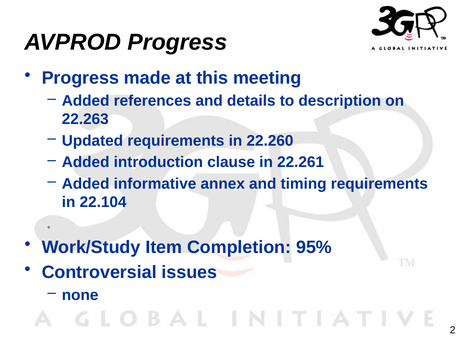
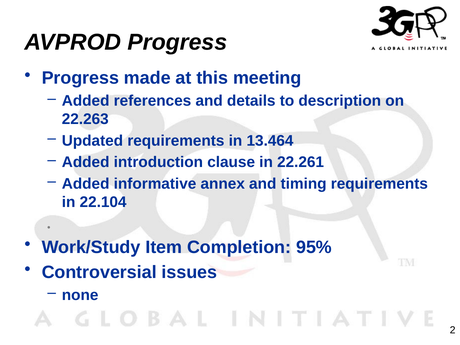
22.260: 22.260 -> 13.464
